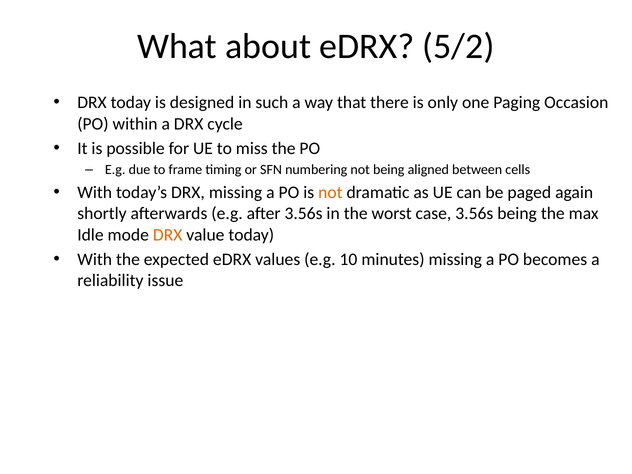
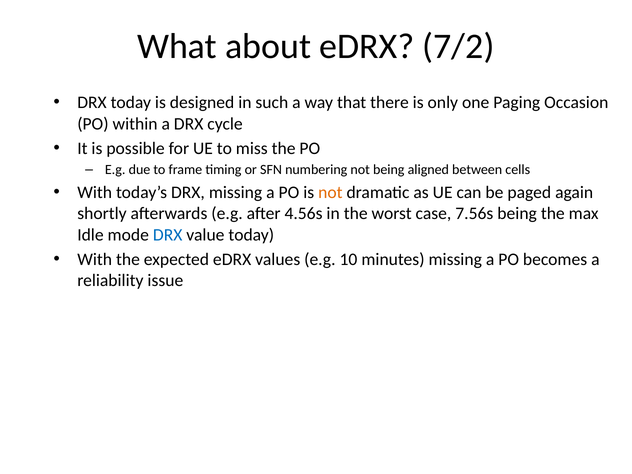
5/2: 5/2 -> 7/2
after 3.56s: 3.56s -> 4.56s
case 3.56s: 3.56s -> 7.56s
DRX at (168, 235) colour: orange -> blue
